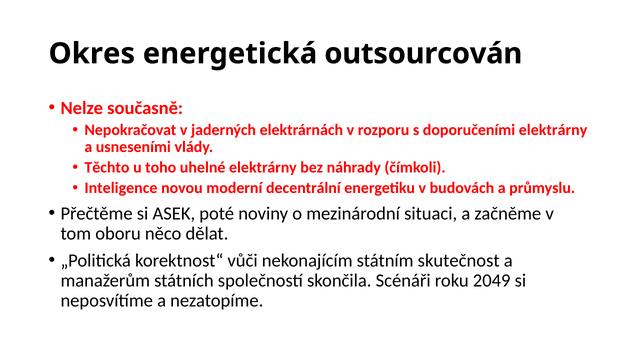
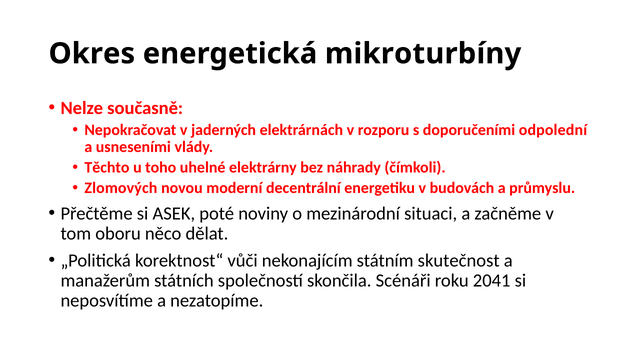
outsourcován: outsourcován -> mikroturbíny
doporučeními elektrárny: elektrárny -> odpolední
Inteligence: Inteligence -> Zlomových
2049: 2049 -> 2041
